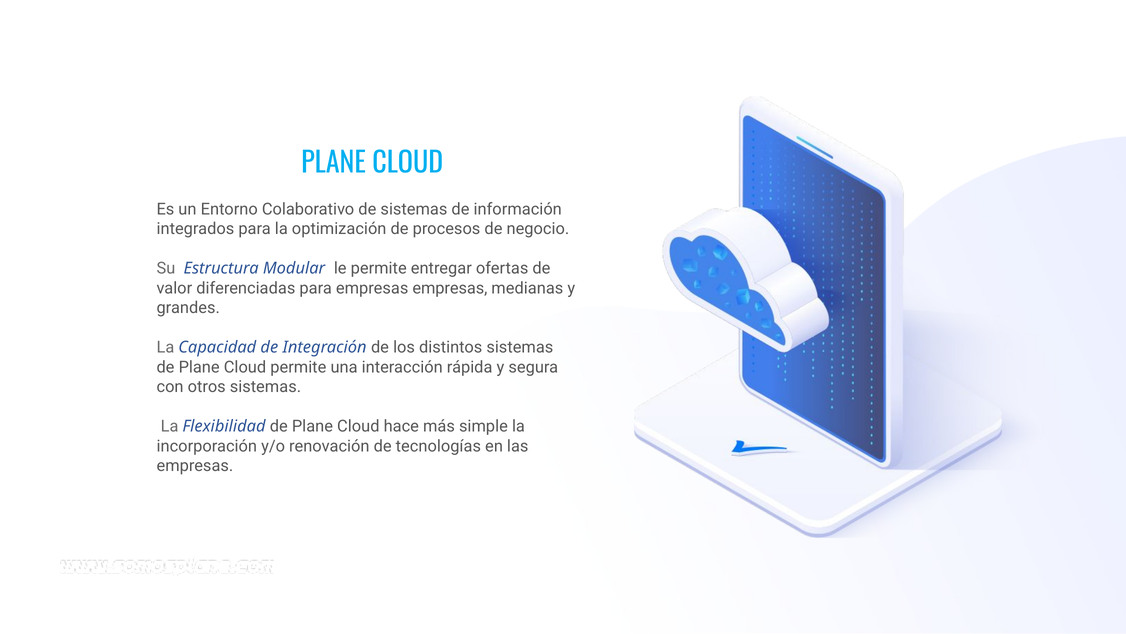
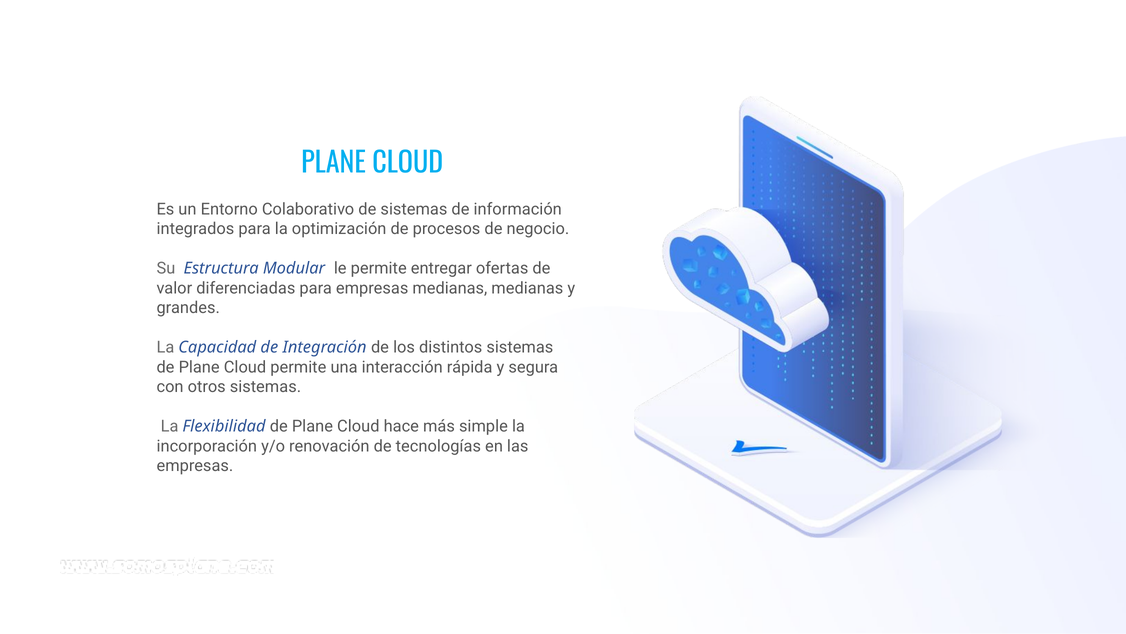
empresas empresas: empresas -> medianas
